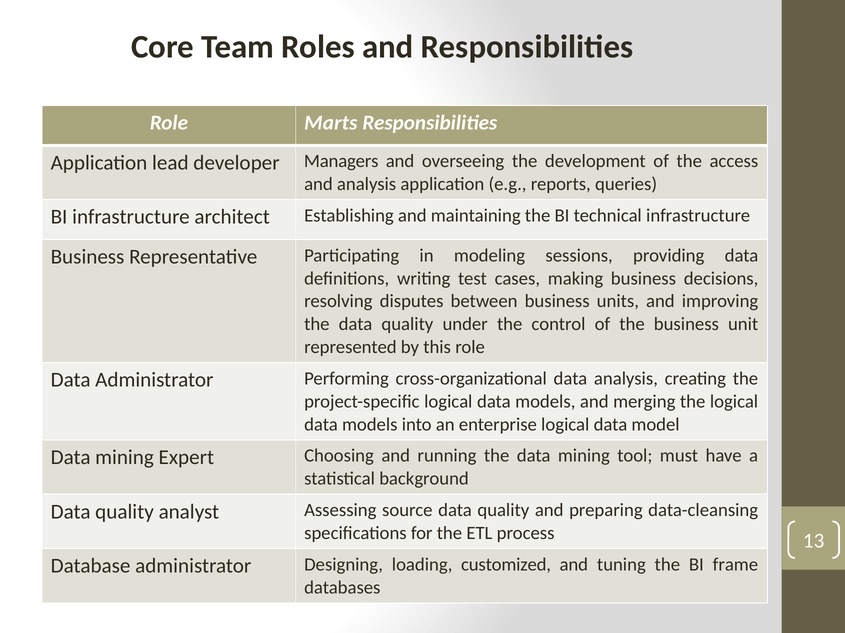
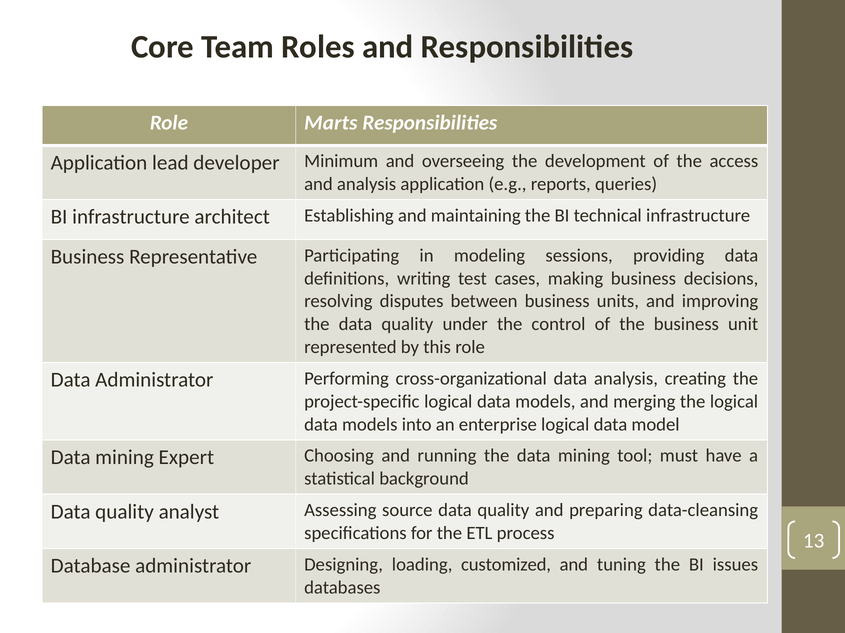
Managers: Managers -> Minimum
frame: frame -> issues
